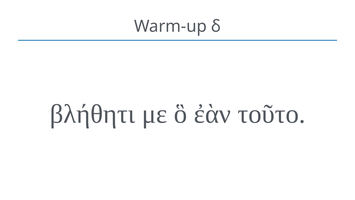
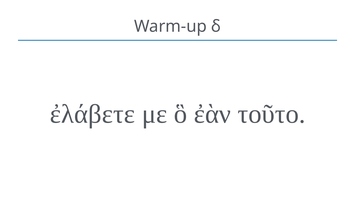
βλήθητι: βλήθητι -> ἐλάβετε
